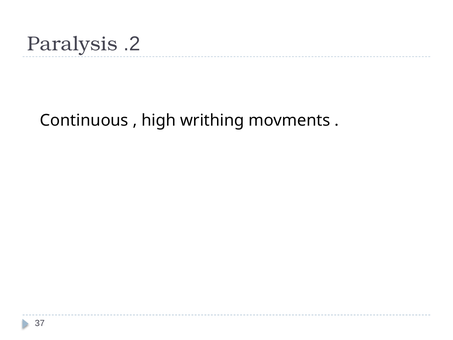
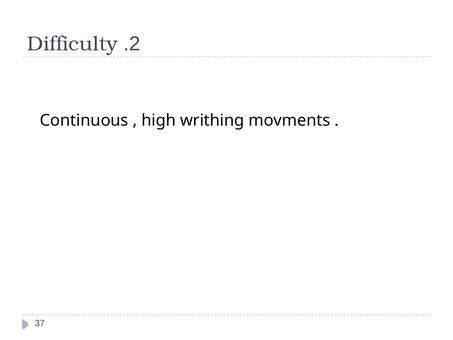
Paralysis: Paralysis -> Difficulty
